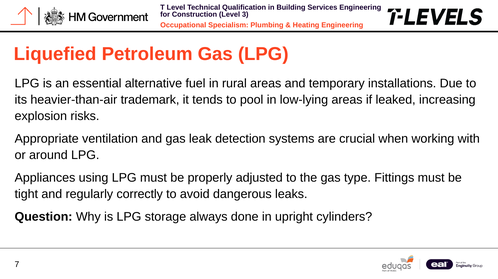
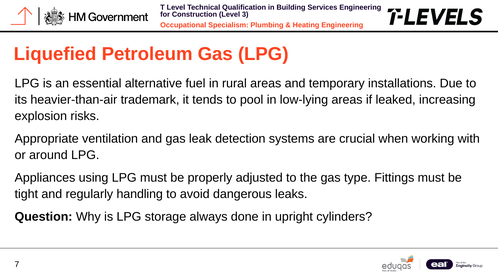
correctly: correctly -> handling
